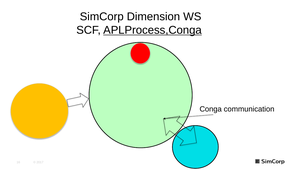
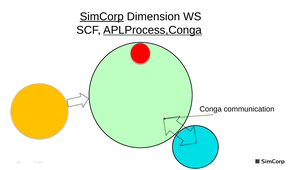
SimCorp underline: none -> present
